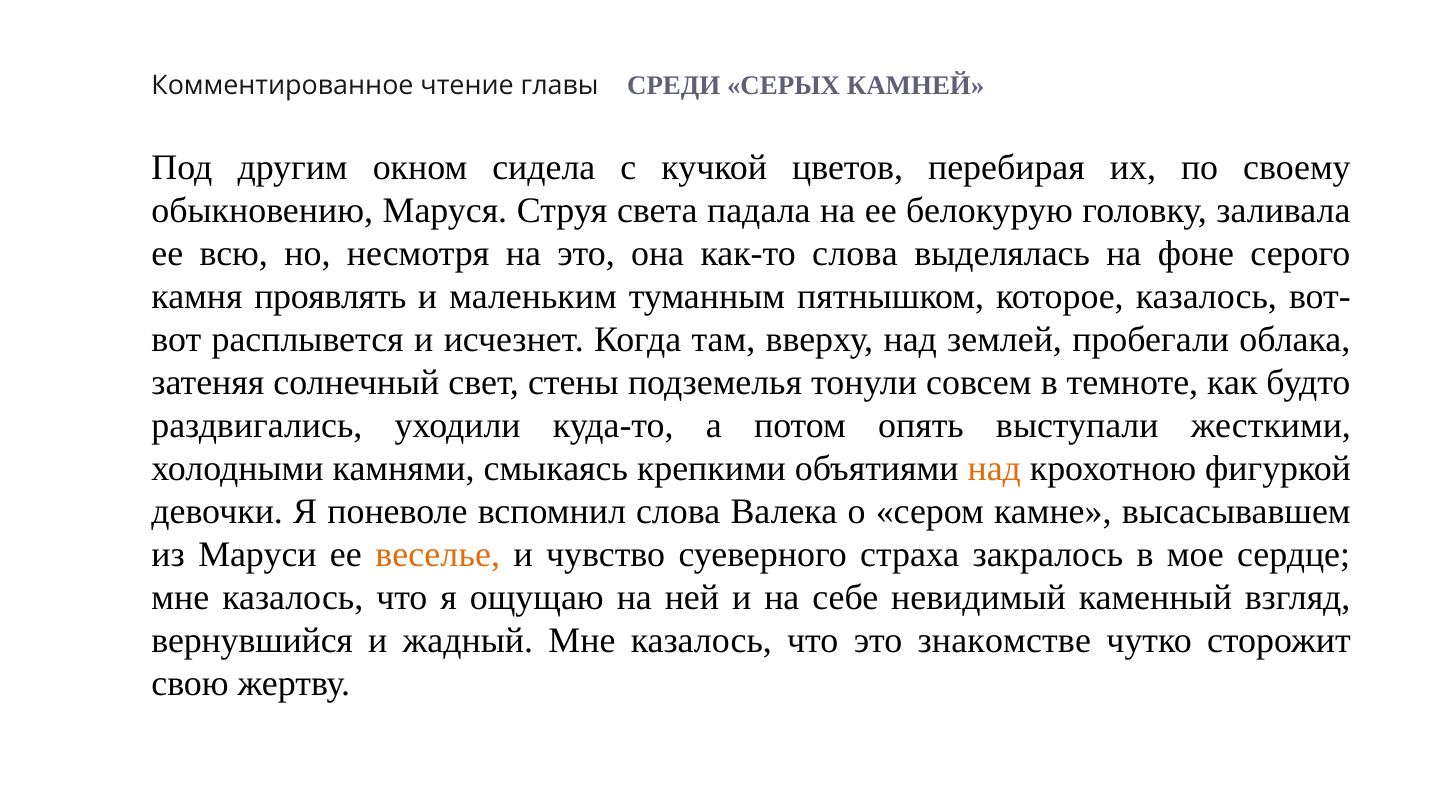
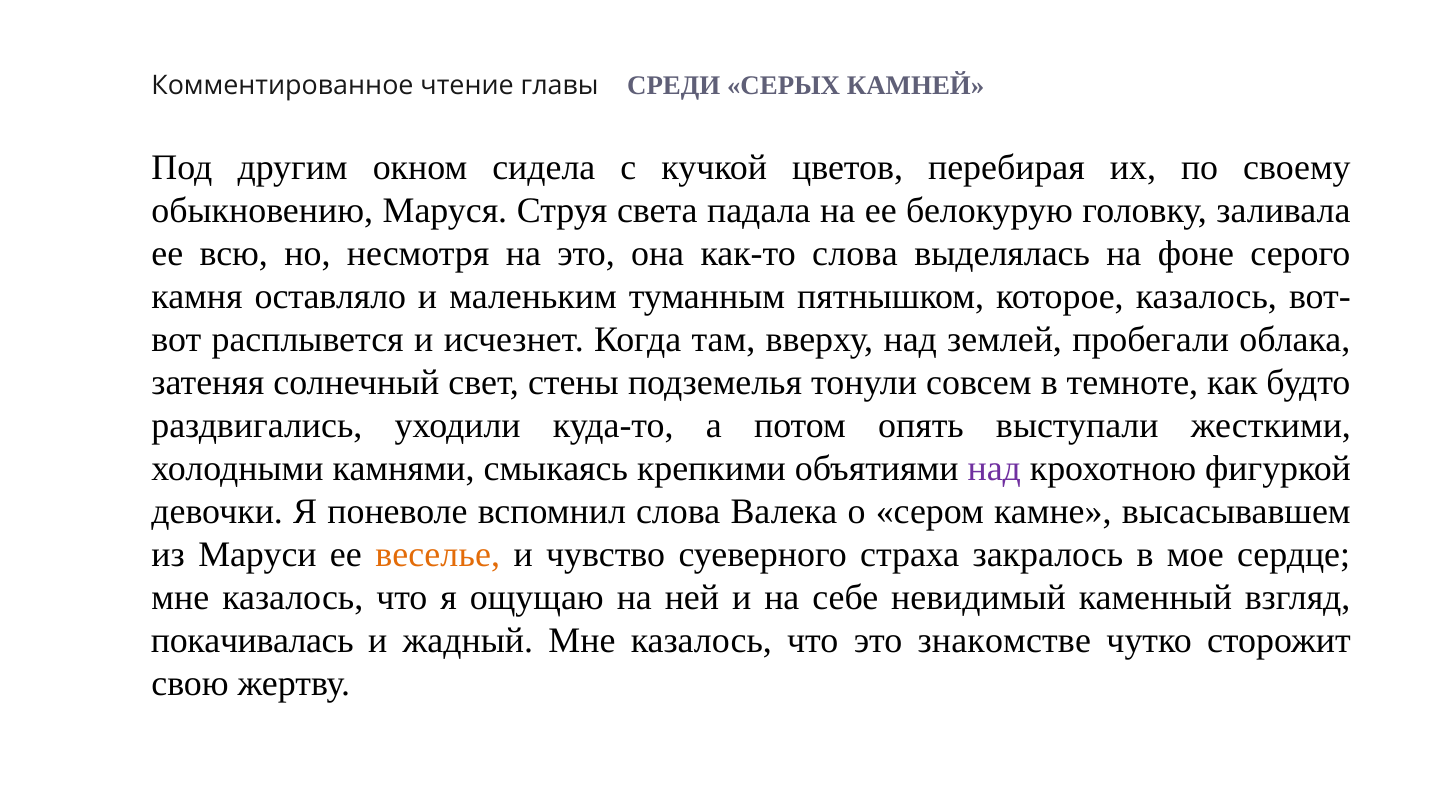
проявлять: проявлять -> оставляло
над at (994, 469) colour: orange -> purple
вернувшийся: вернувшийся -> покачивалась
